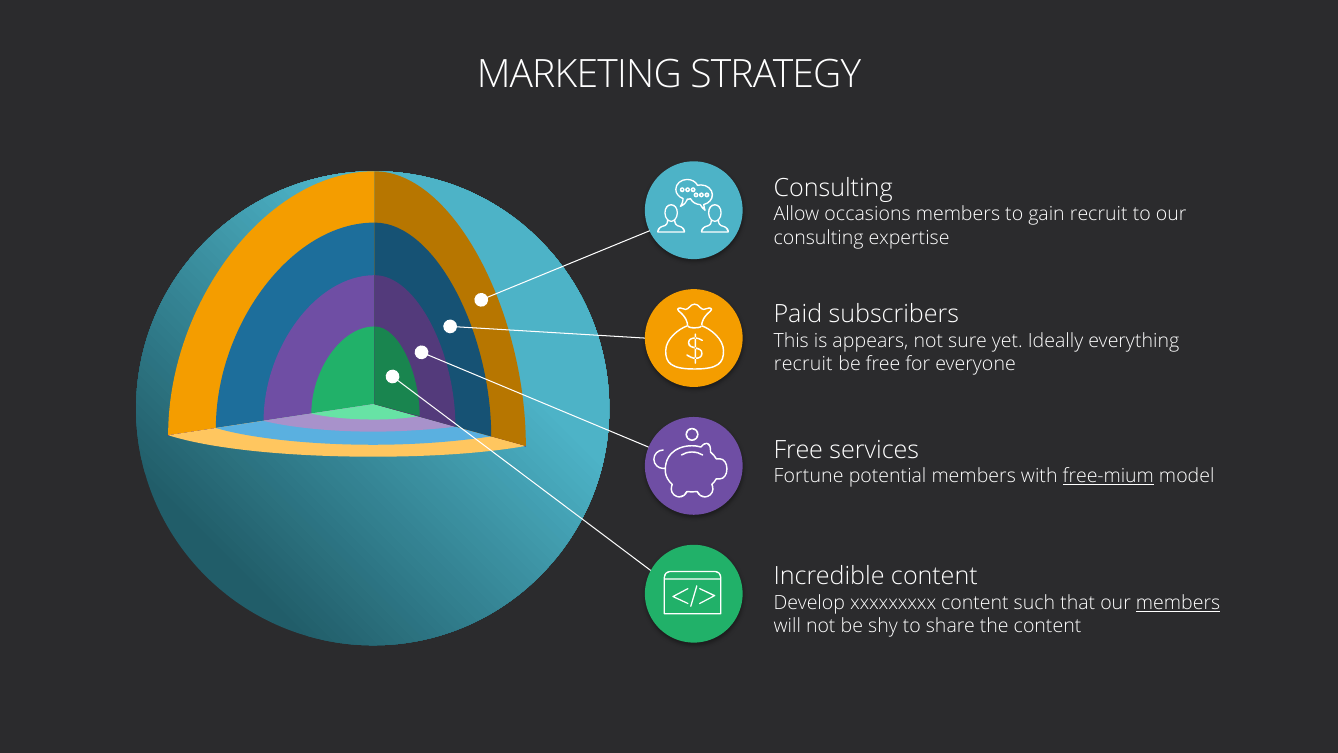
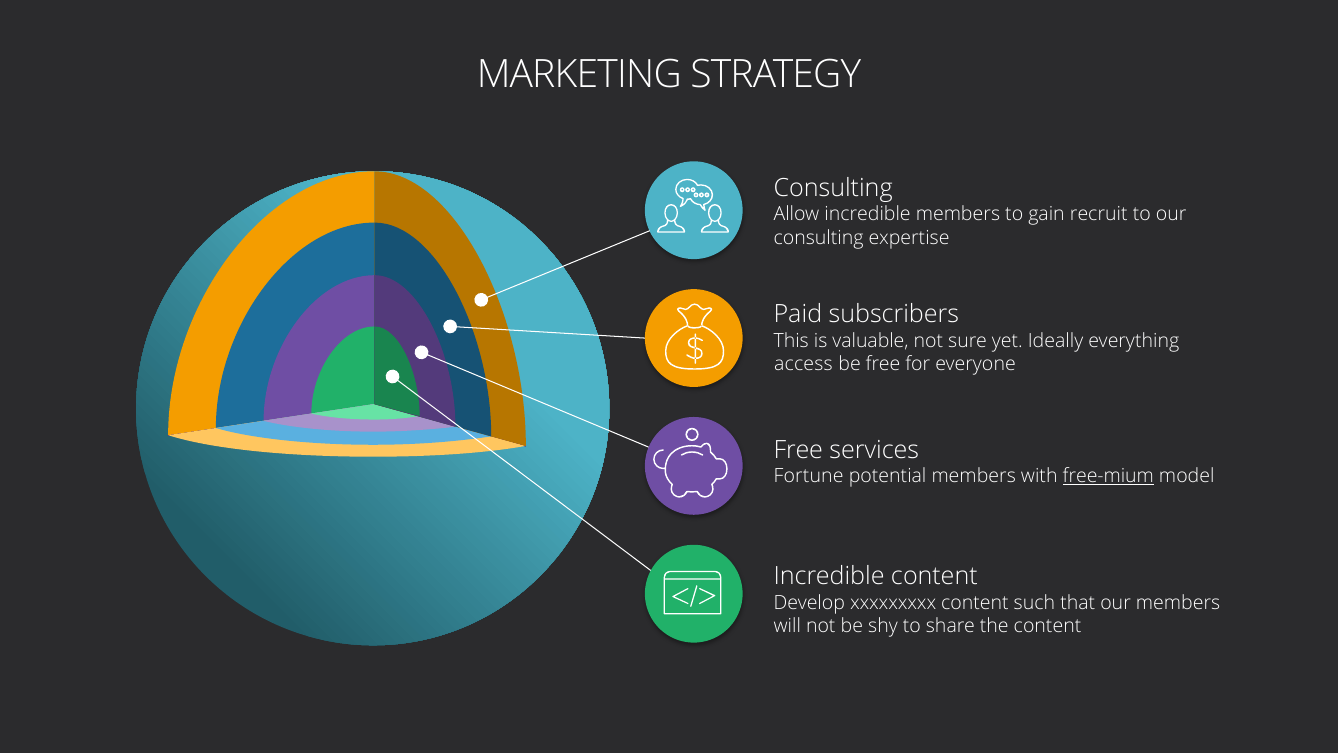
Allow occasions: occasions -> incredible
appears: appears -> valuable
recruit at (803, 364): recruit -> access
members at (1178, 602) underline: present -> none
